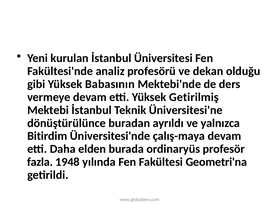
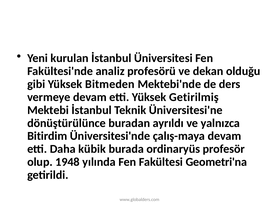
Babasının: Babasının -> Bitmeden
elden: elden -> kübik
fazla: fazla -> olup
